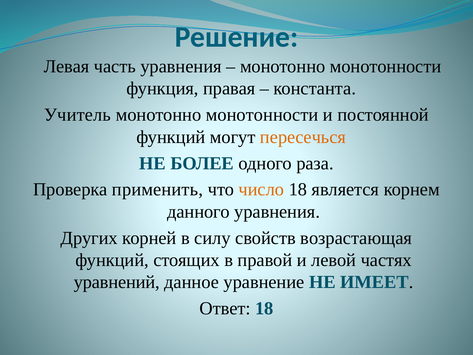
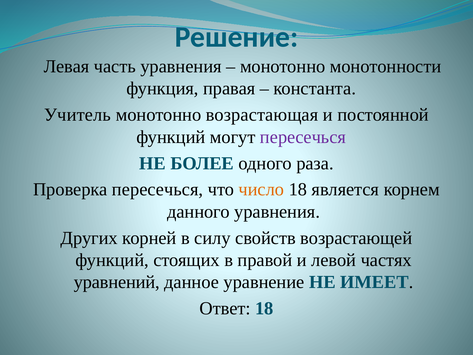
монотонности at (262, 115): монотонности -> возрастающая
пересечься at (303, 137) colour: orange -> purple
Проверка применить: применить -> пересечься
возрастающая: возрастающая -> возрастающей
